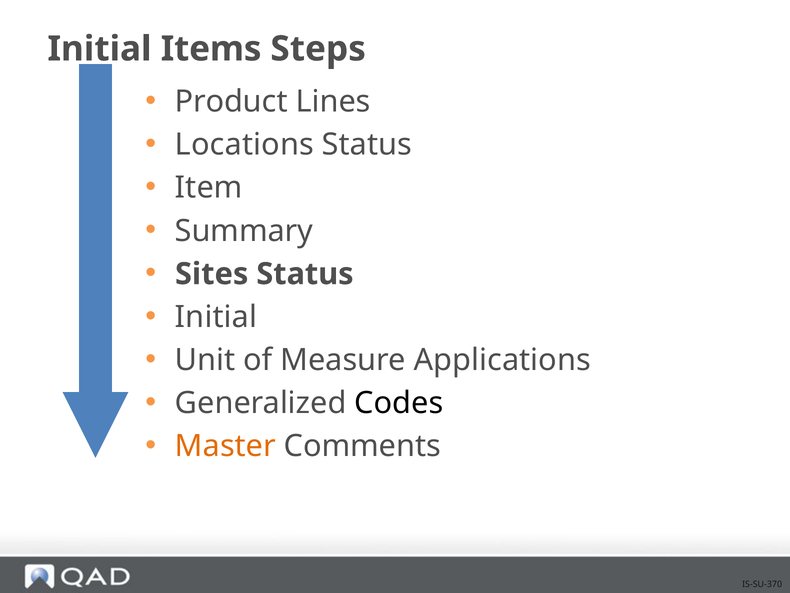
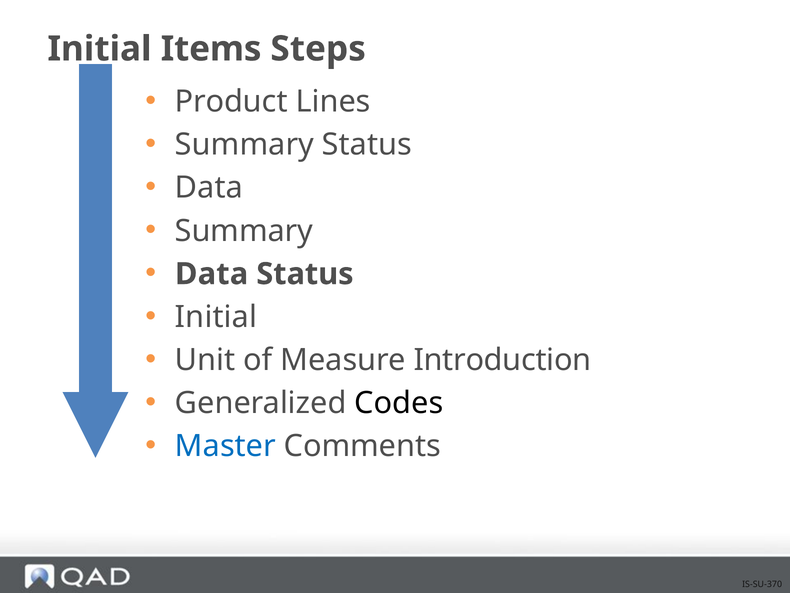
Locations at (244, 145): Locations -> Summary
Item at (209, 188): Item -> Data
Sites at (212, 274): Sites -> Data
Applications: Applications -> Introduction
Master colour: orange -> blue
